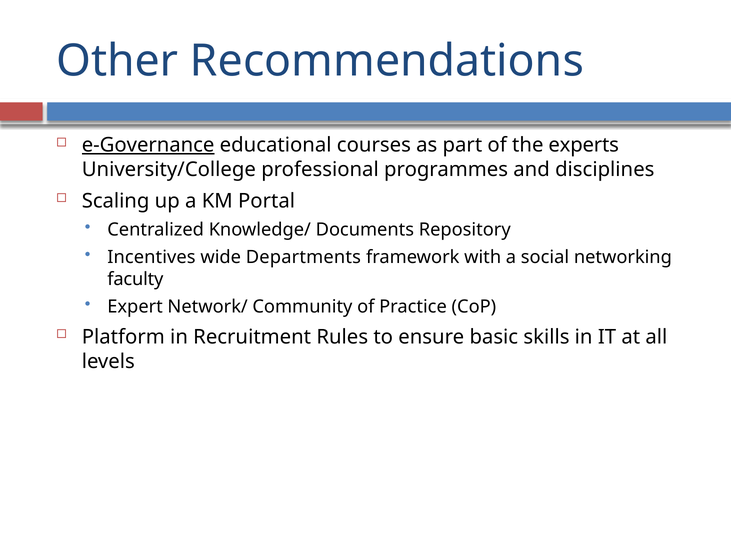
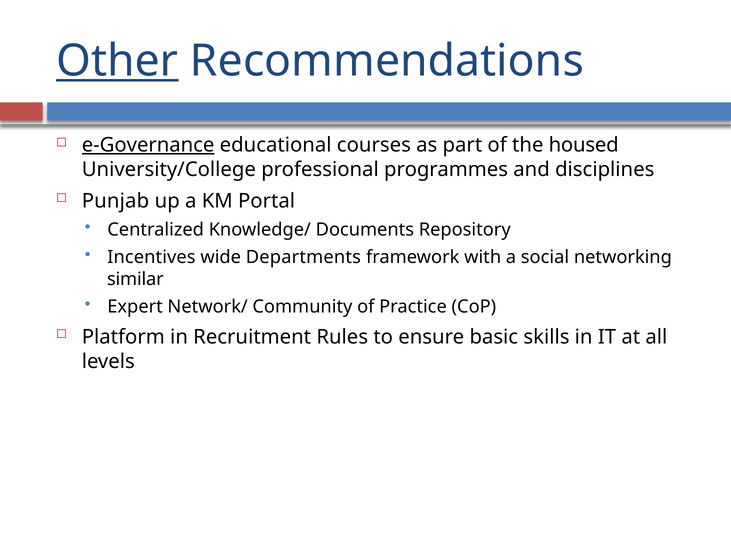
Other underline: none -> present
experts: experts -> housed
Scaling: Scaling -> Punjab
faculty: faculty -> similar
